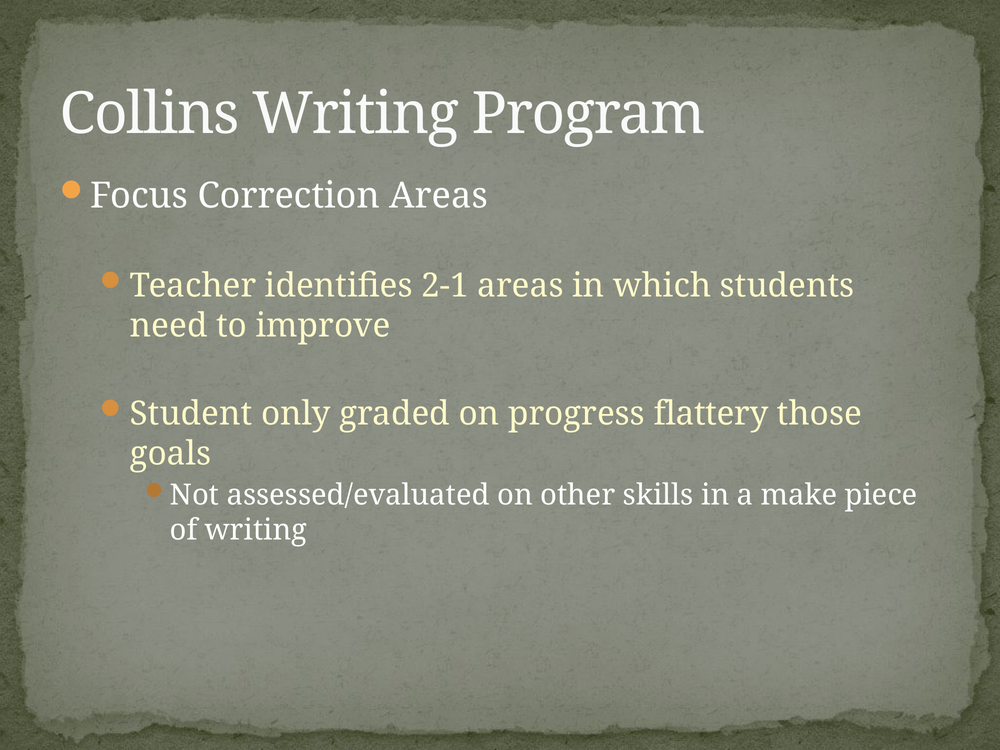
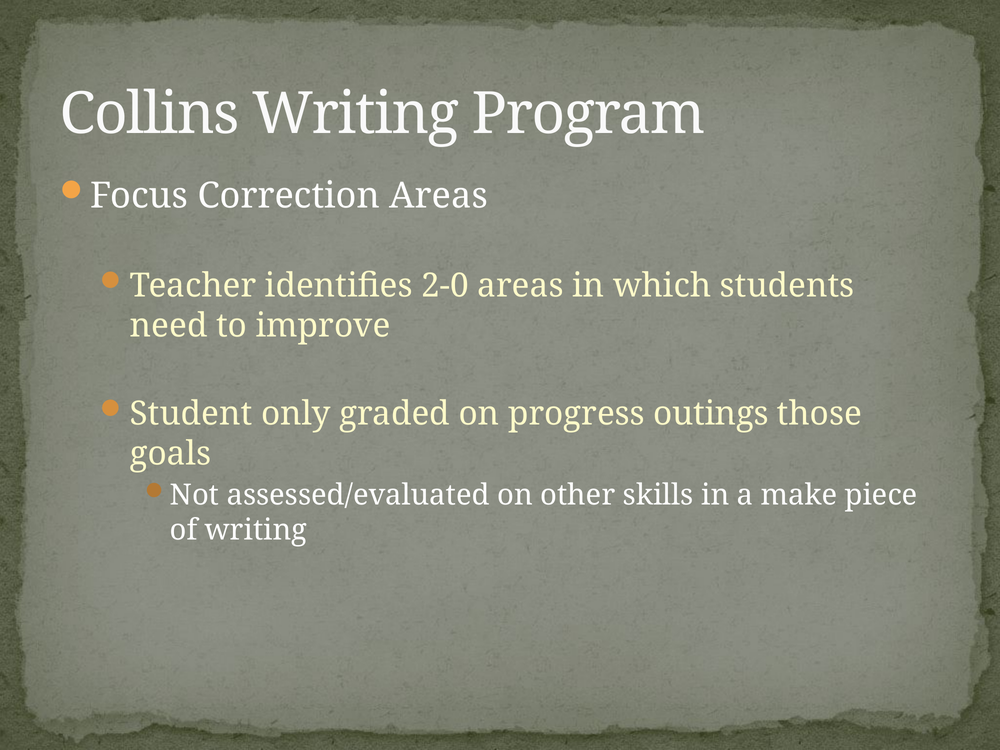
2-1: 2-1 -> 2-0
flattery: flattery -> outings
